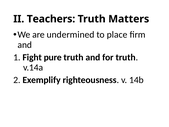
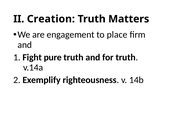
Teachers: Teachers -> Creation
undermined: undermined -> engagement
